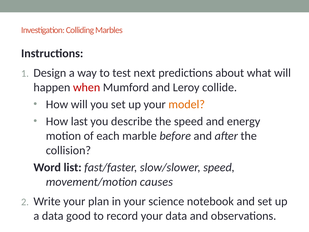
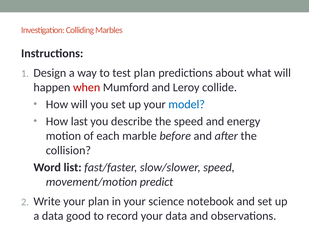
test next: next -> plan
model colour: orange -> blue
causes: causes -> predict
